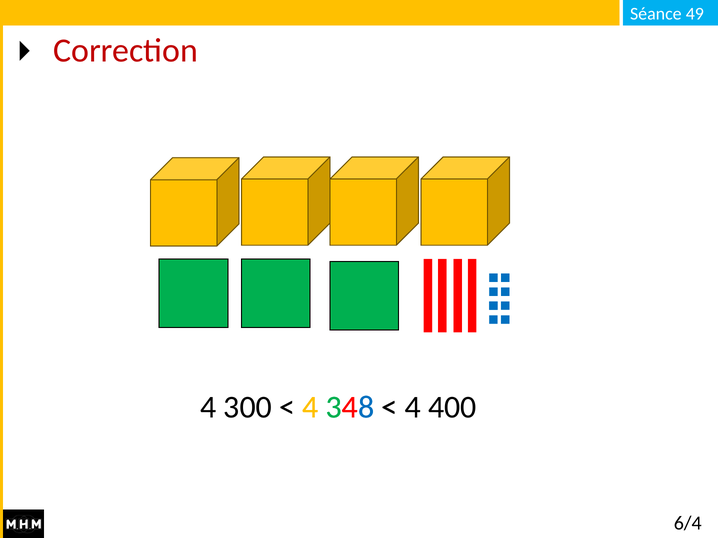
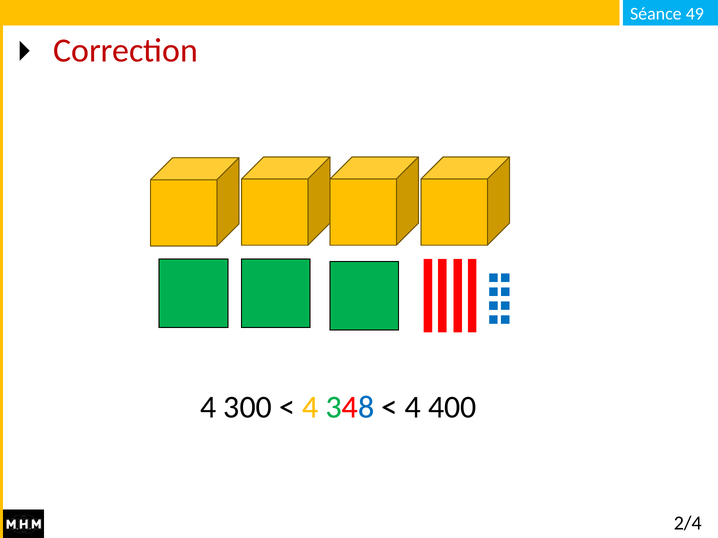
6/4: 6/4 -> 2/4
